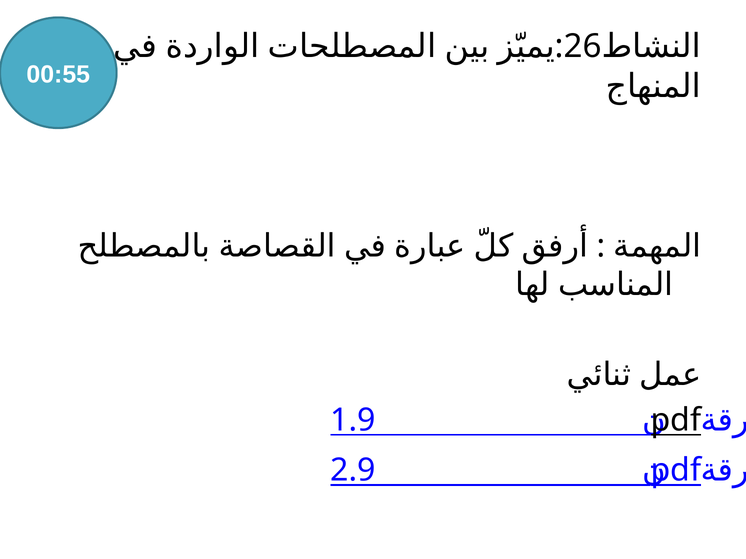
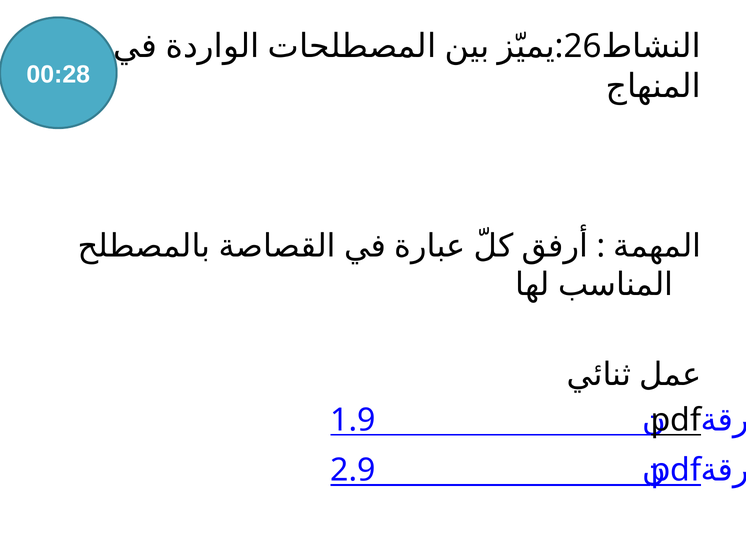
00:55: 00:55 -> 00:28
